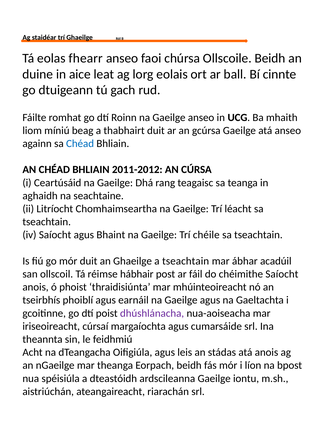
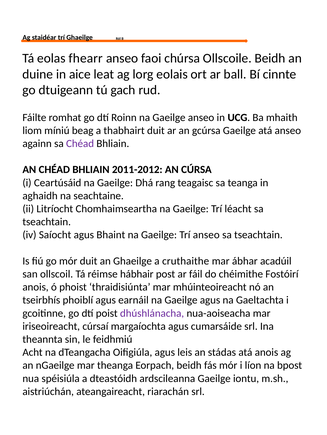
Chéad at (80, 144) colour: blue -> purple
Trí chéile: chéile -> anseo
a tseachtain: tseachtain -> cruthaithe
chéimithe Saíocht: Saíocht -> Fostóirí
